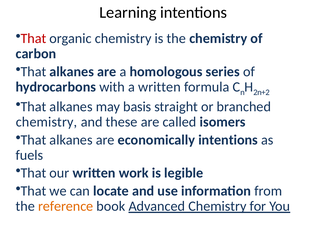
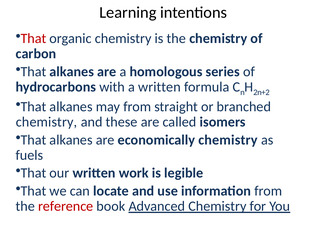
may basis: basis -> from
economically intentions: intentions -> chemistry
reference colour: orange -> red
